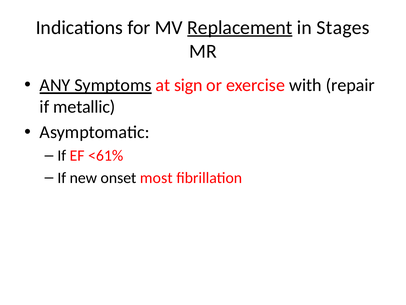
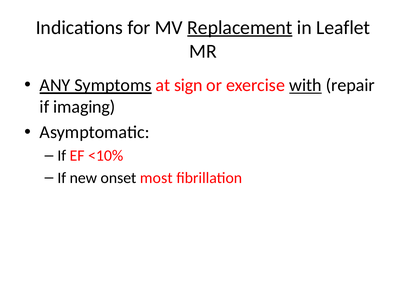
Stages: Stages -> Leaflet
with underline: none -> present
metallic: metallic -> imaging
<61%: <61% -> <10%
